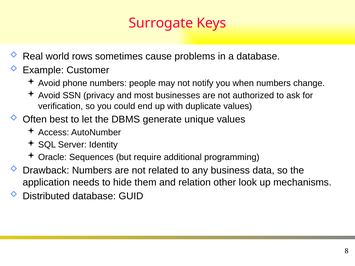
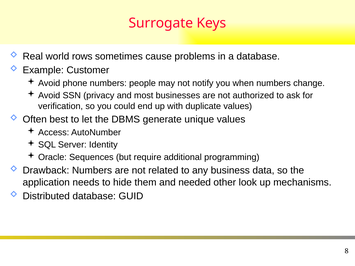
relation: relation -> needed
